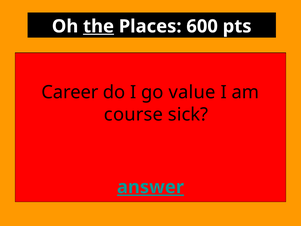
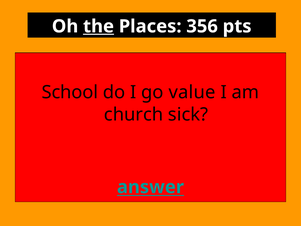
600: 600 -> 356
Career: Career -> School
course: course -> church
answer underline: present -> none
